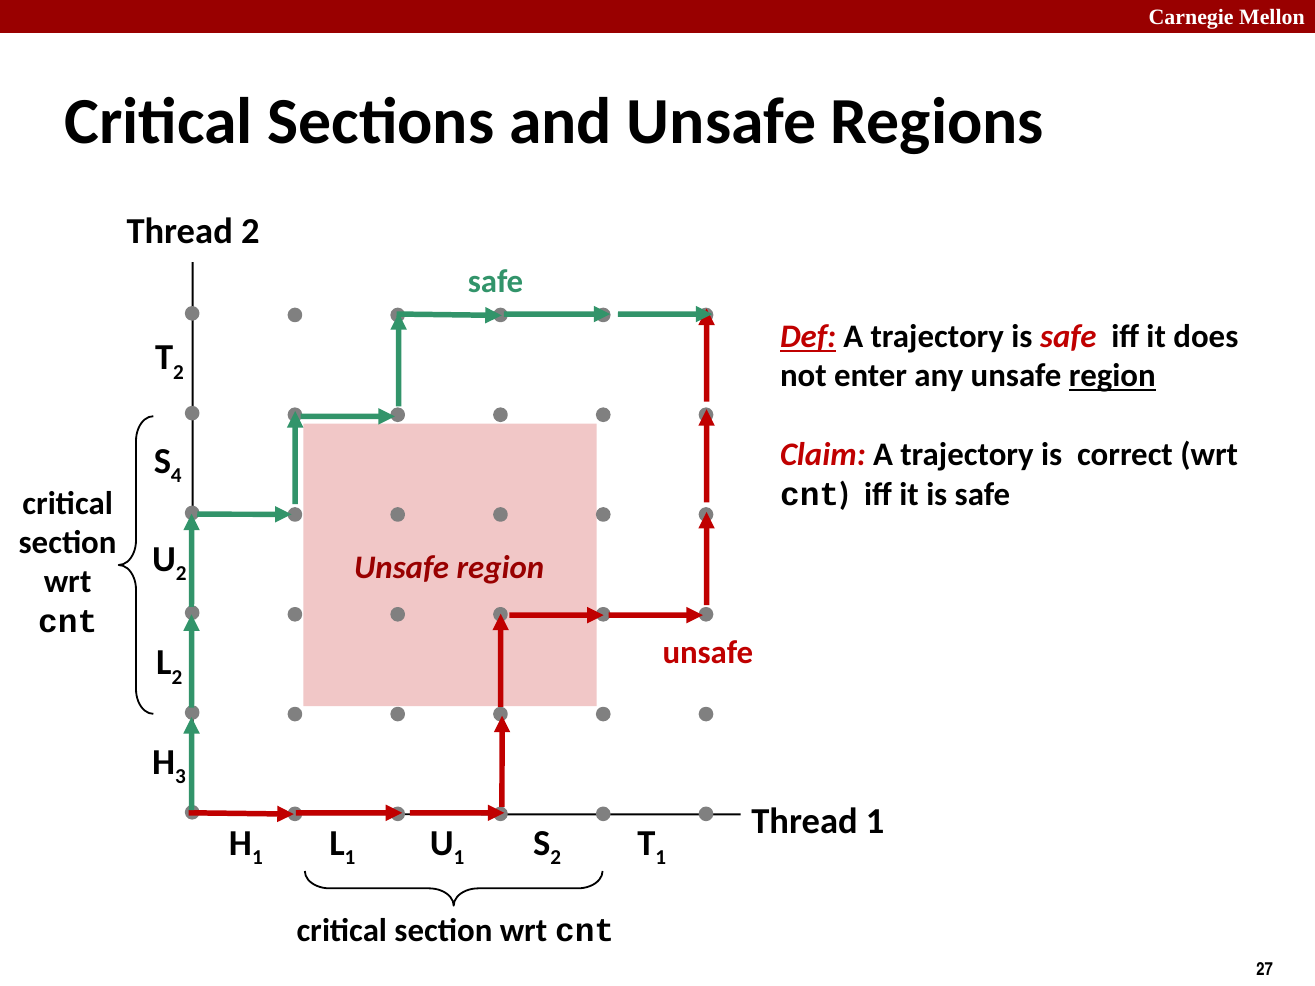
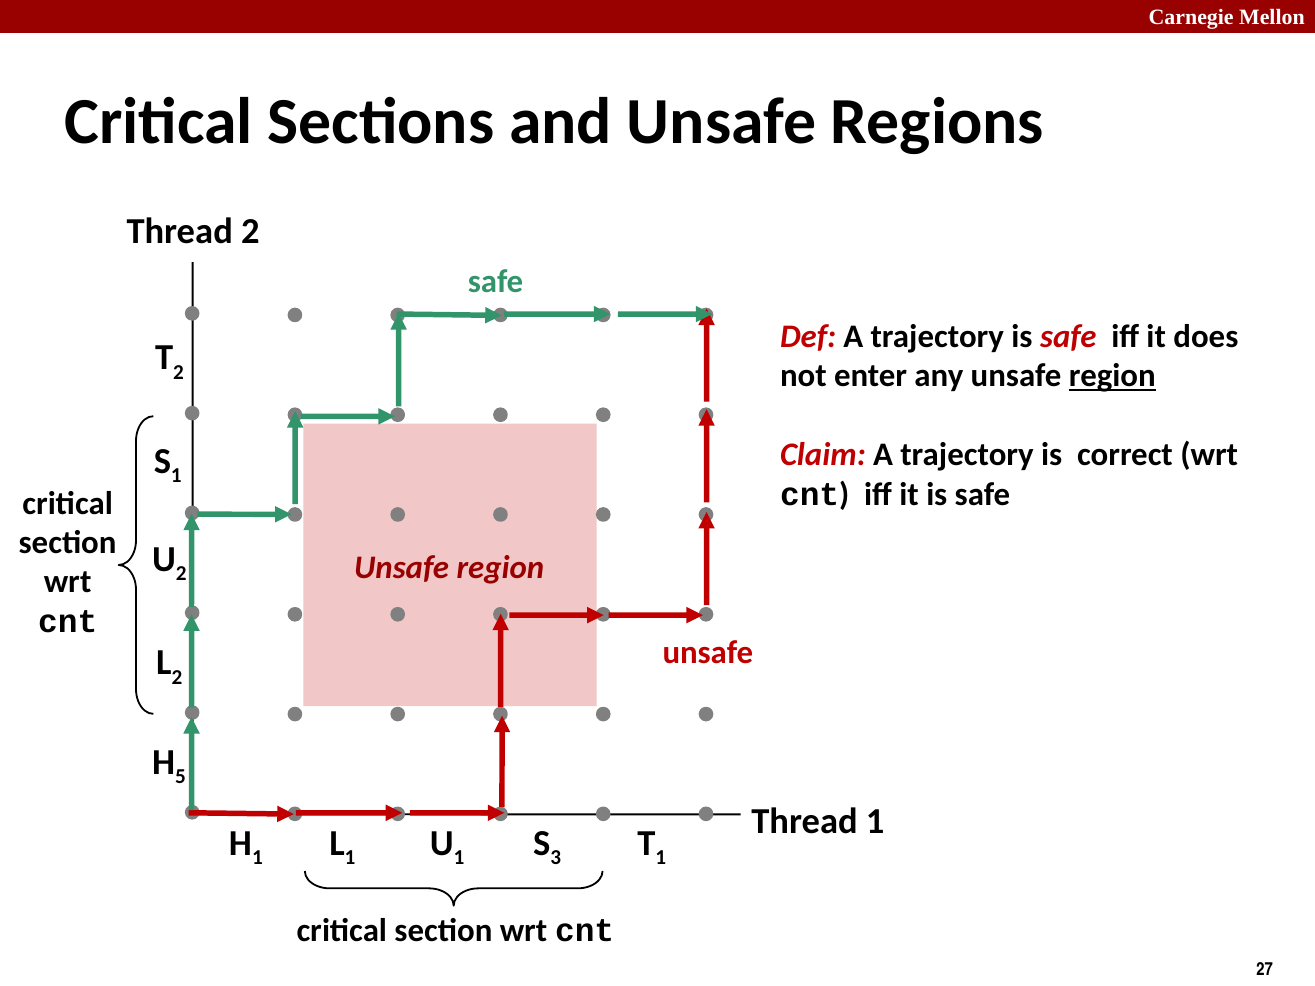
Def underline: present -> none
4 at (176, 476): 4 -> 1
3: 3 -> 5
2 at (556, 858): 2 -> 3
